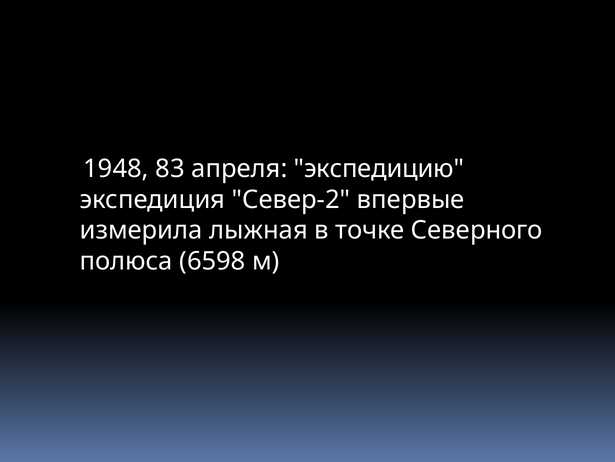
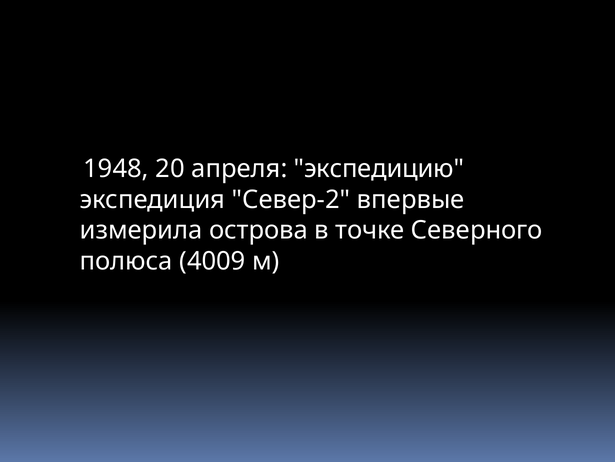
83: 83 -> 20
лыжная: лыжная -> острова
6598: 6598 -> 4009
